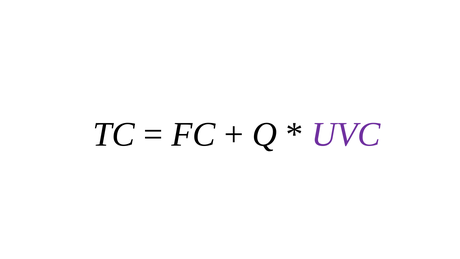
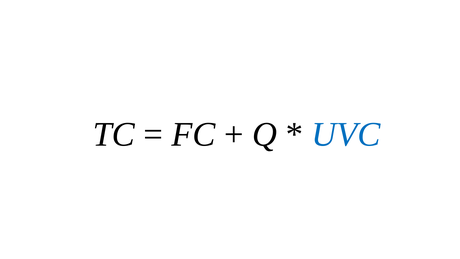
UVC colour: purple -> blue
